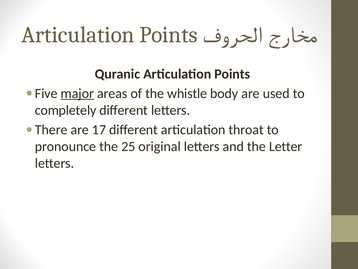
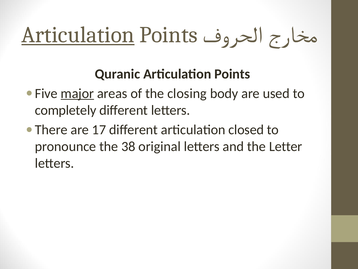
Articulation at (78, 35) underline: none -> present
whistle: whistle -> closing
throat: throat -> closed
25: 25 -> 38
